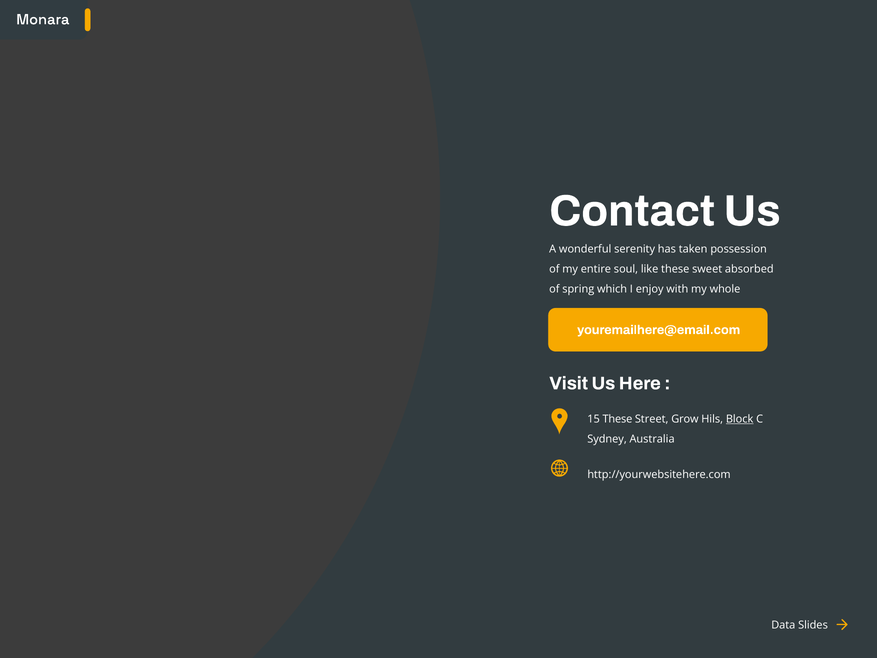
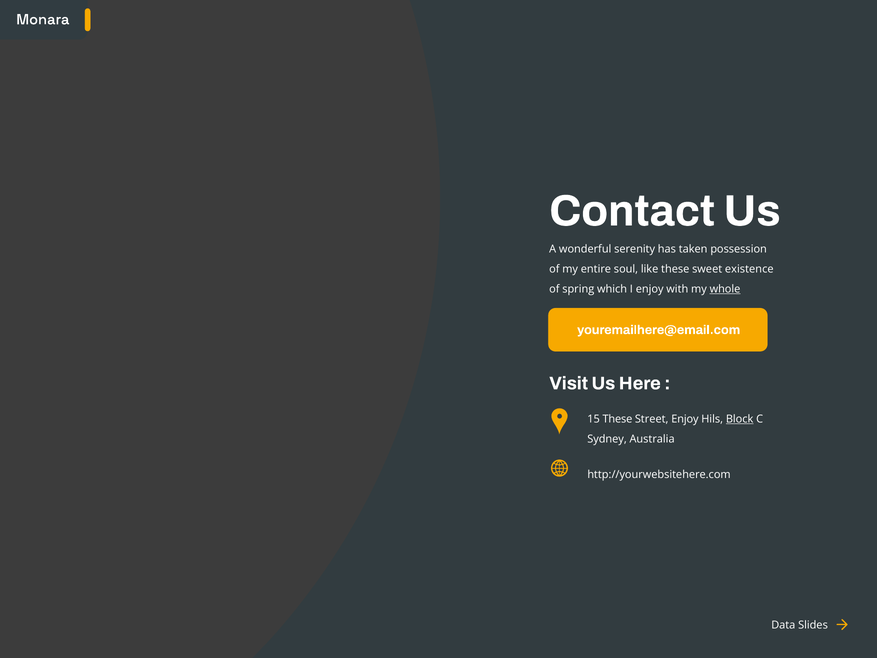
absorbed: absorbed -> existence
whole underline: none -> present
Street Grow: Grow -> Enjoy
